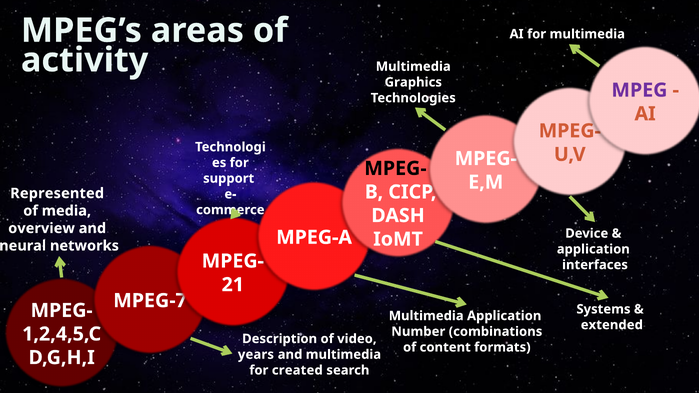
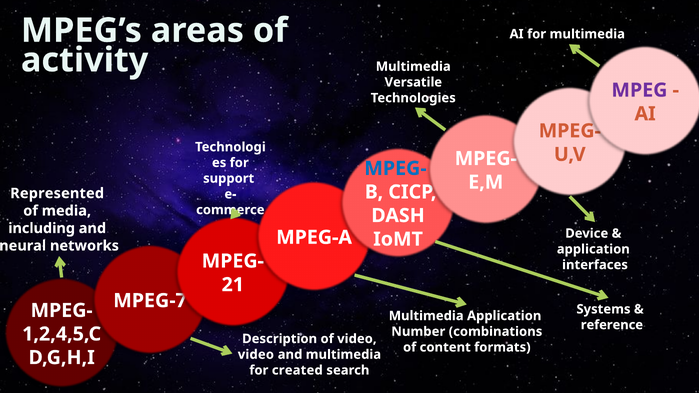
Graphics: Graphics -> Versatile
MPEG- at (395, 168) colour: black -> blue
overview: overview -> including
extended: extended -> reference
years at (256, 355): years -> video
